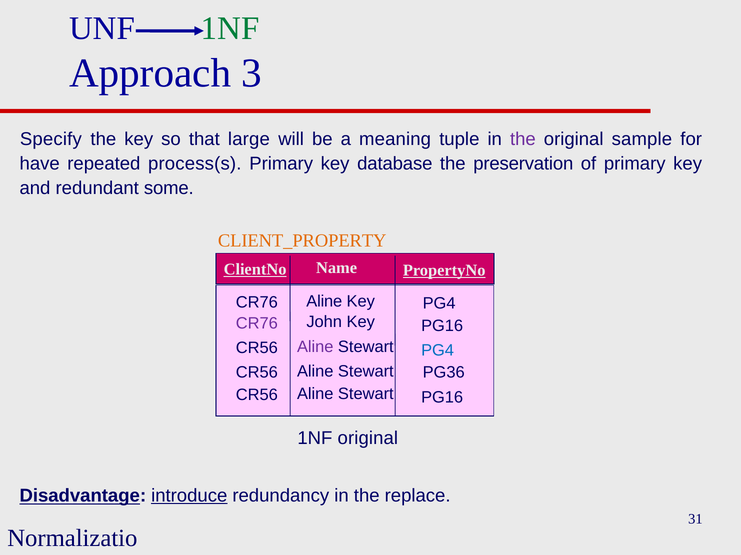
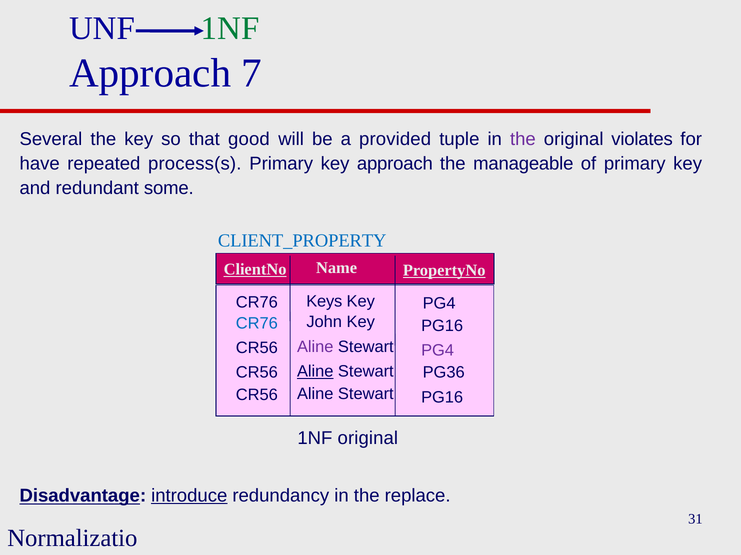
3: 3 -> 7
Specify: Specify -> Several
large: large -> good
meaning: meaning -> provided
sample: sample -> violates
key database: database -> approach
preservation: preservation -> manageable
CLIENT_PROPERTY colour: orange -> blue
Aline at (324, 302): Aline -> Keys
CR76 at (257, 324) colour: purple -> blue
PG4 at (438, 351) colour: blue -> purple
Aline at (315, 372) underline: none -> present
